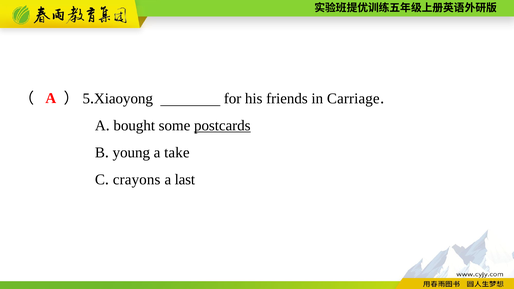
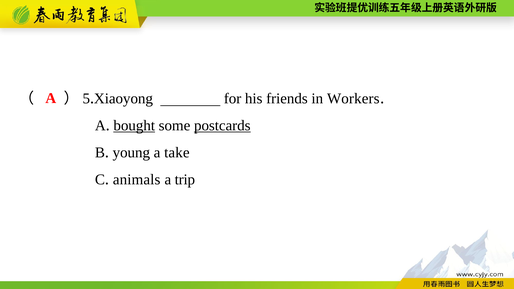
Carriage: Carriage -> Workers
bought underline: none -> present
crayons: crayons -> animals
last: last -> trip
